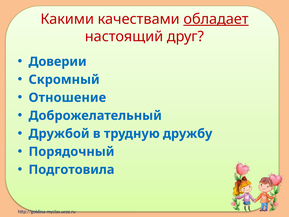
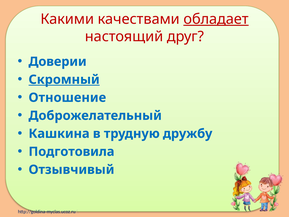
Скромный underline: none -> present
Дружбой: Дружбой -> Кашкина
Порядочный: Порядочный -> Подготовила
Подготовила: Подготовила -> Отзывчивый
